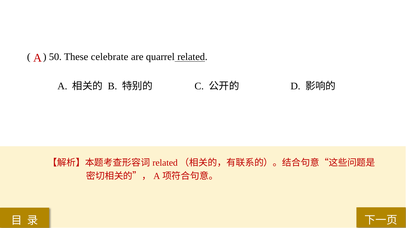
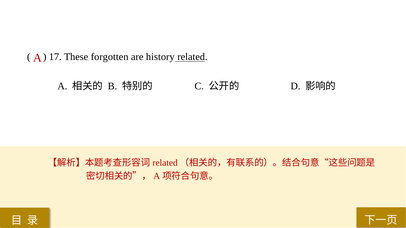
50: 50 -> 17
celebrate: celebrate -> forgotten
quarrel: quarrel -> history
